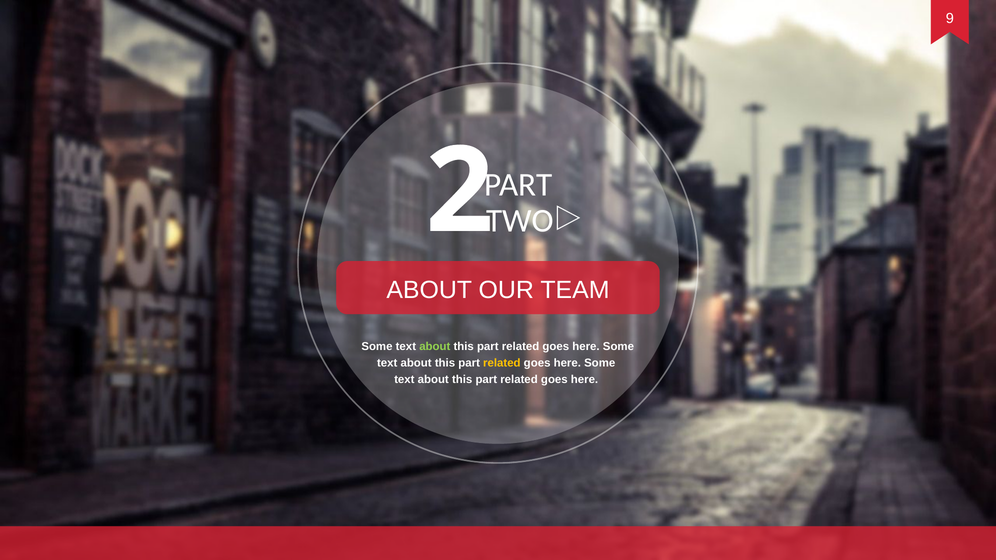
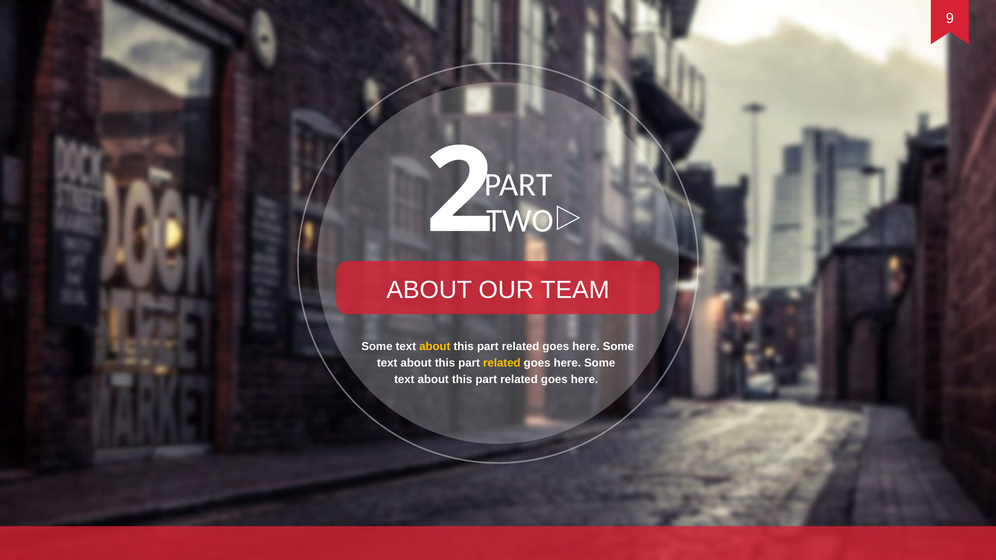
about at (435, 347) colour: light green -> yellow
